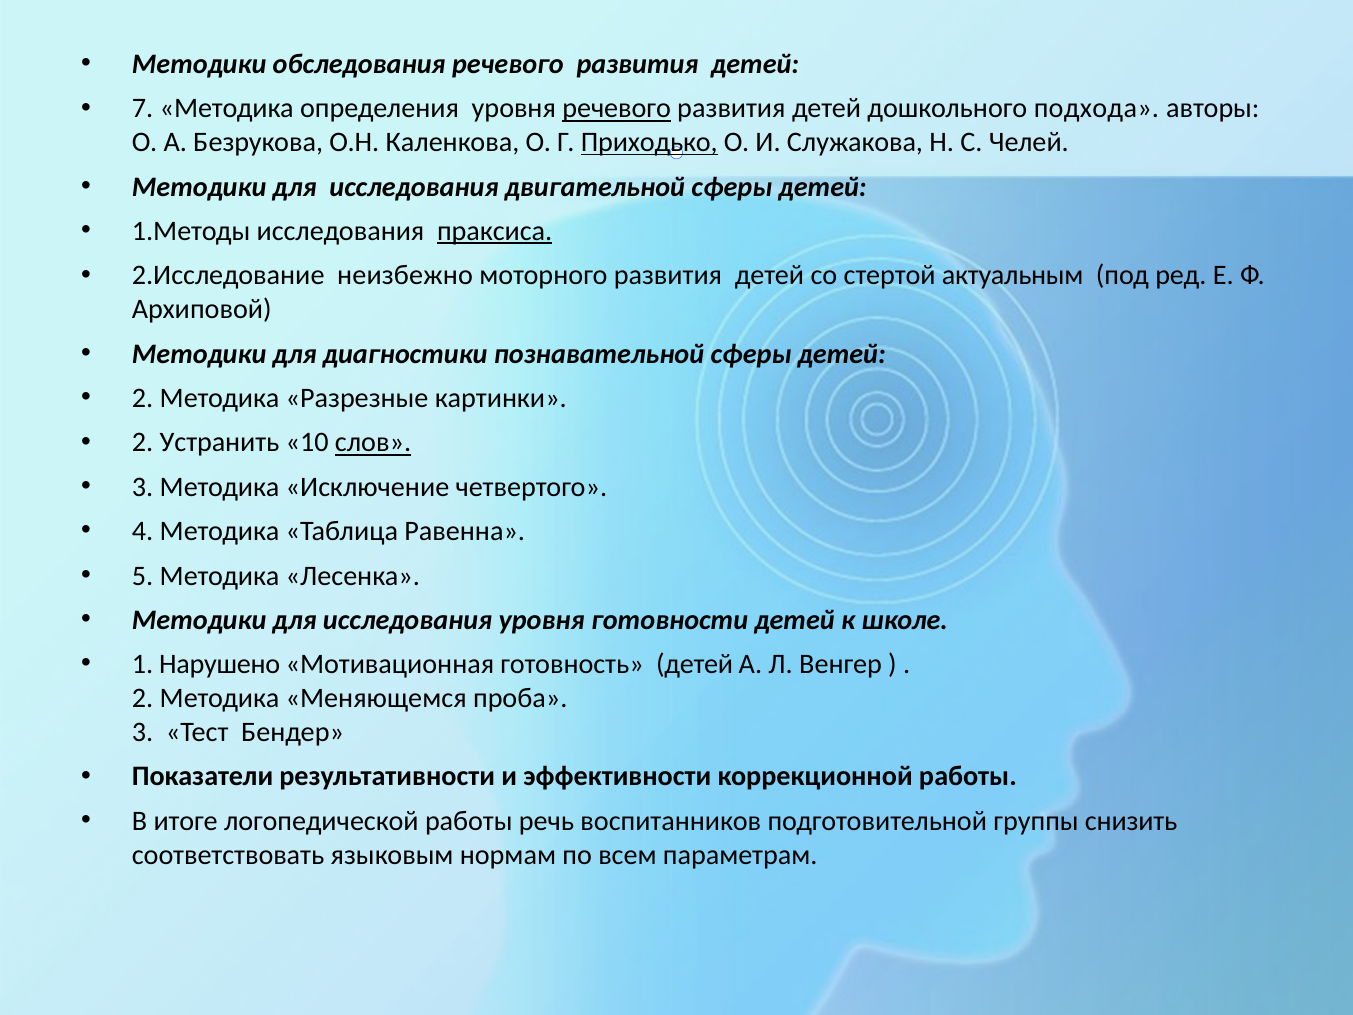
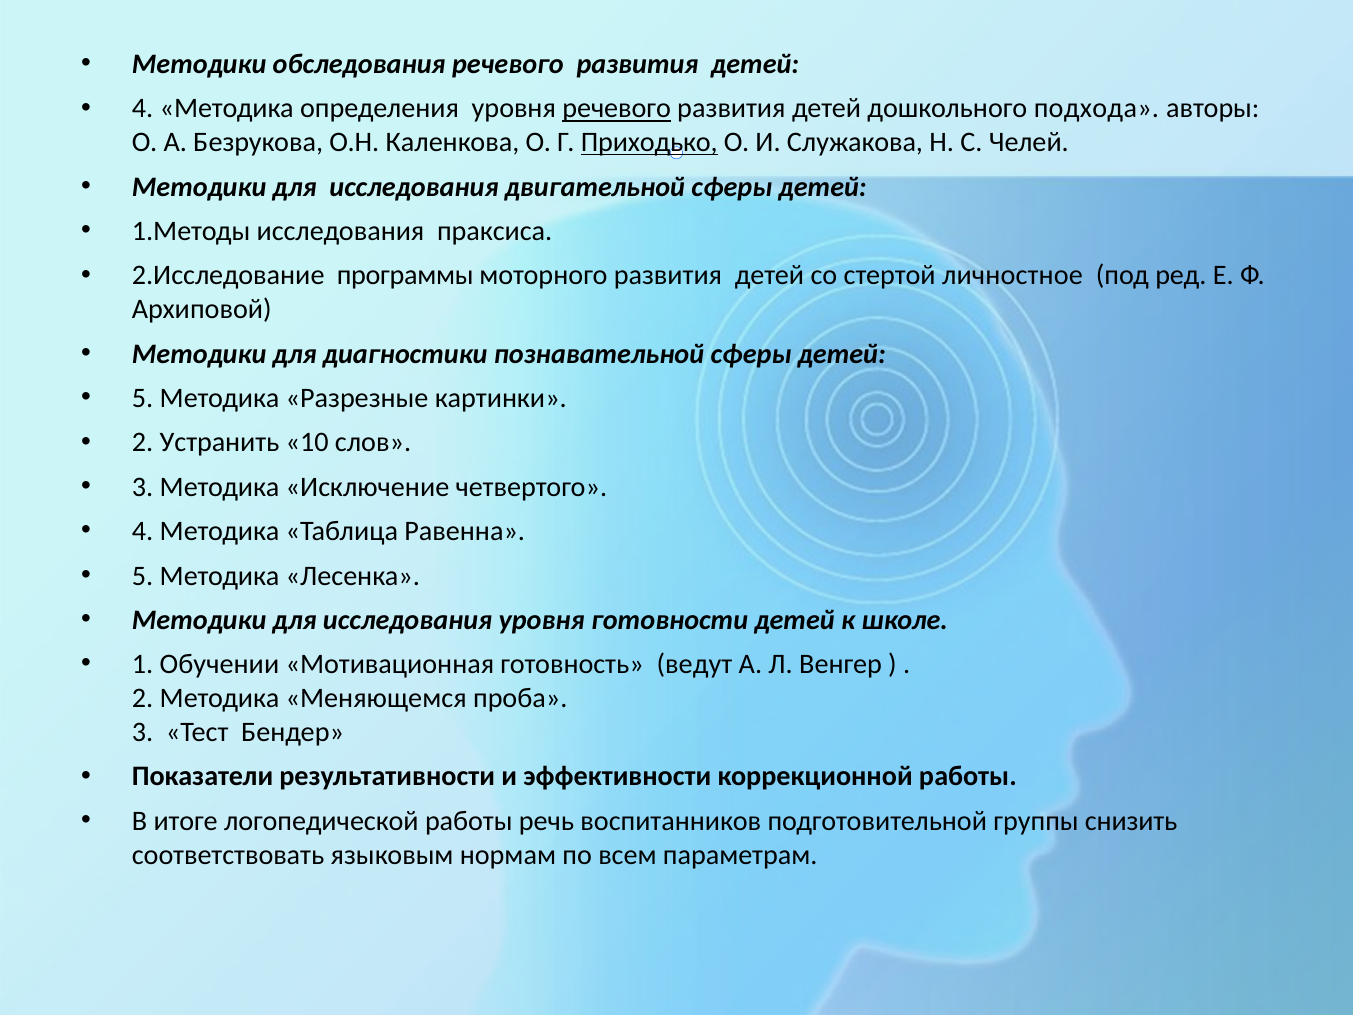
7 at (143, 109): 7 -> 4
праксиса underline: present -> none
неизбежно: неизбежно -> программы
актуальным: актуальным -> личностное
2 at (143, 398): 2 -> 5
слов underline: present -> none
Нарушено: Нарушено -> Обучении
готовность детей: детей -> ведут
